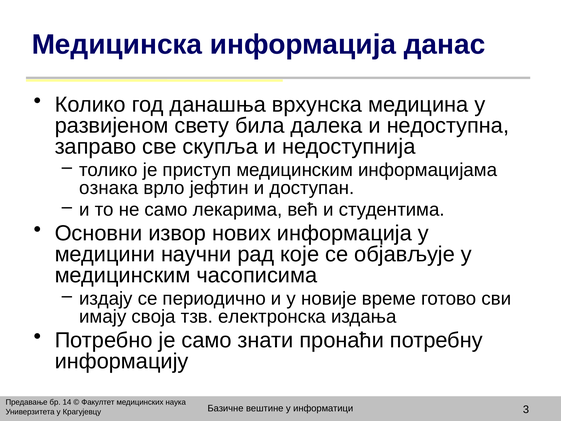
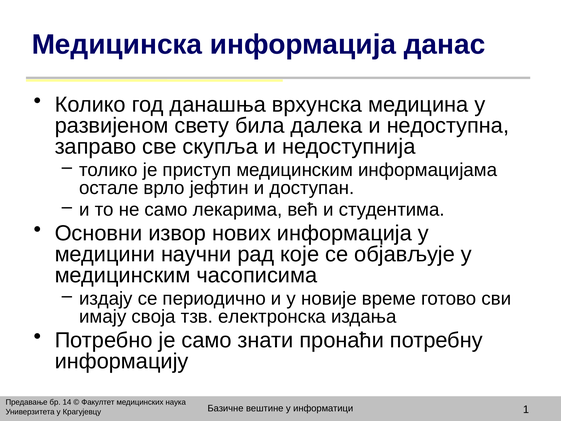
ознака: ознака -> остале
3: 3 -> 1
